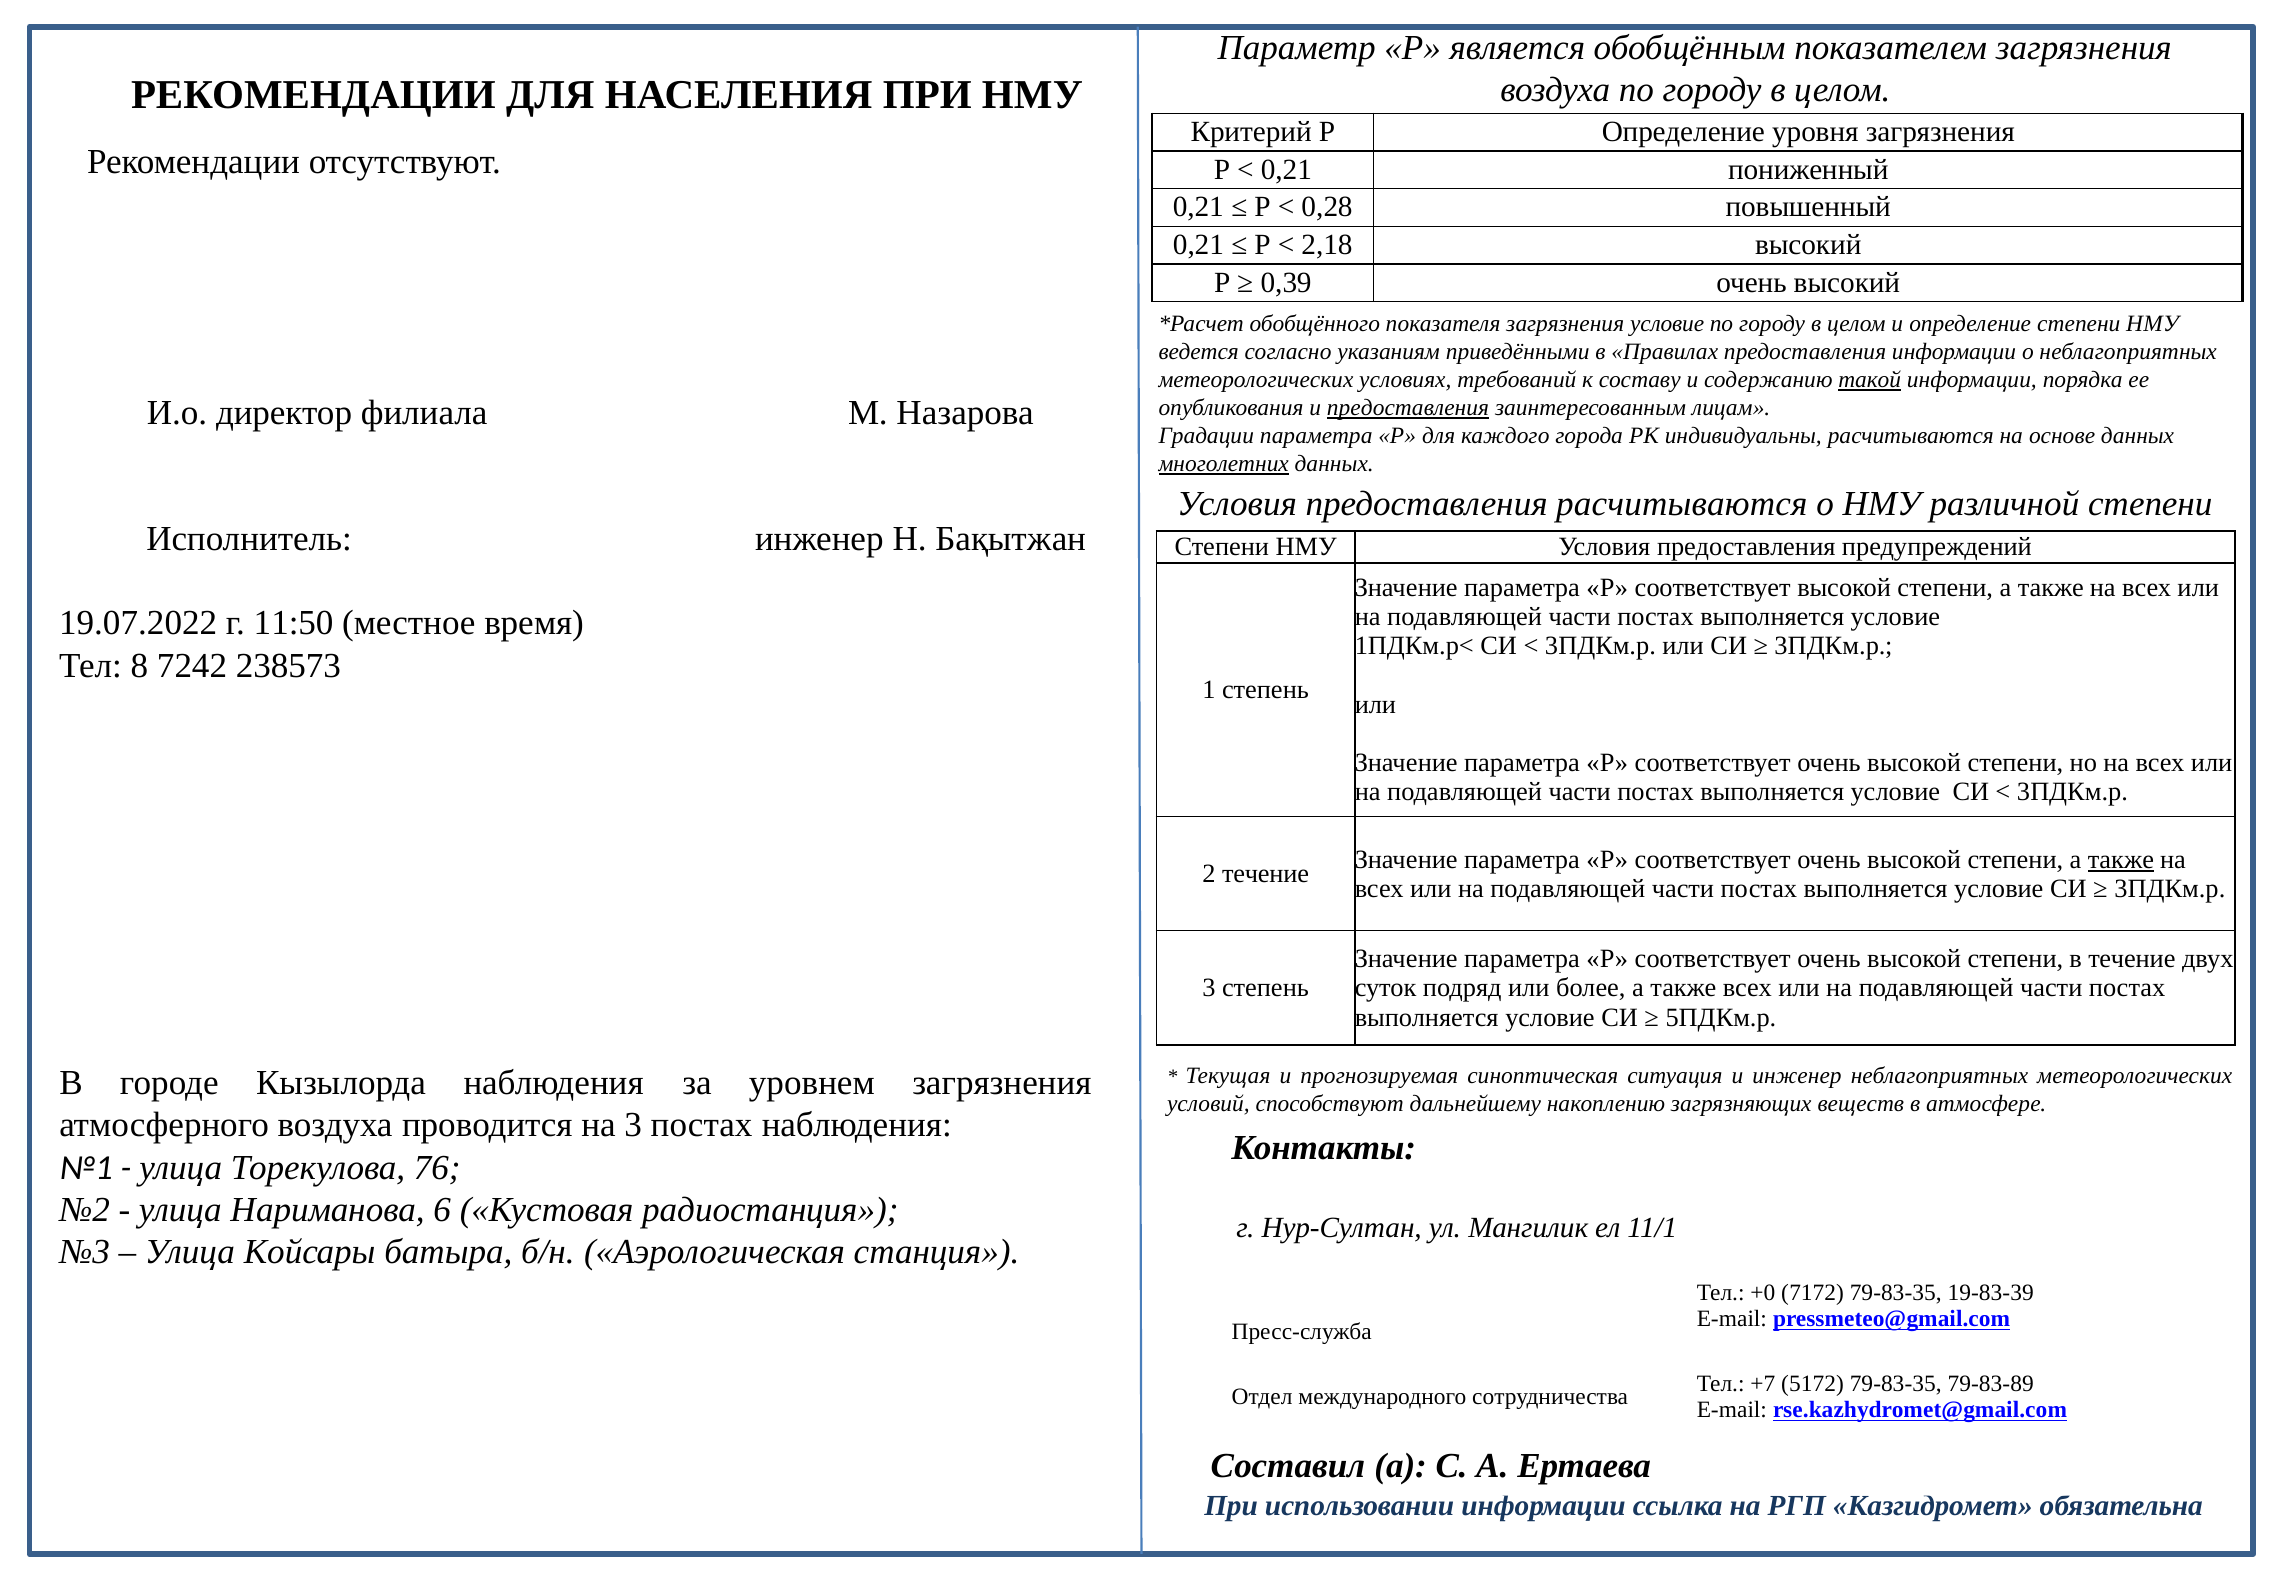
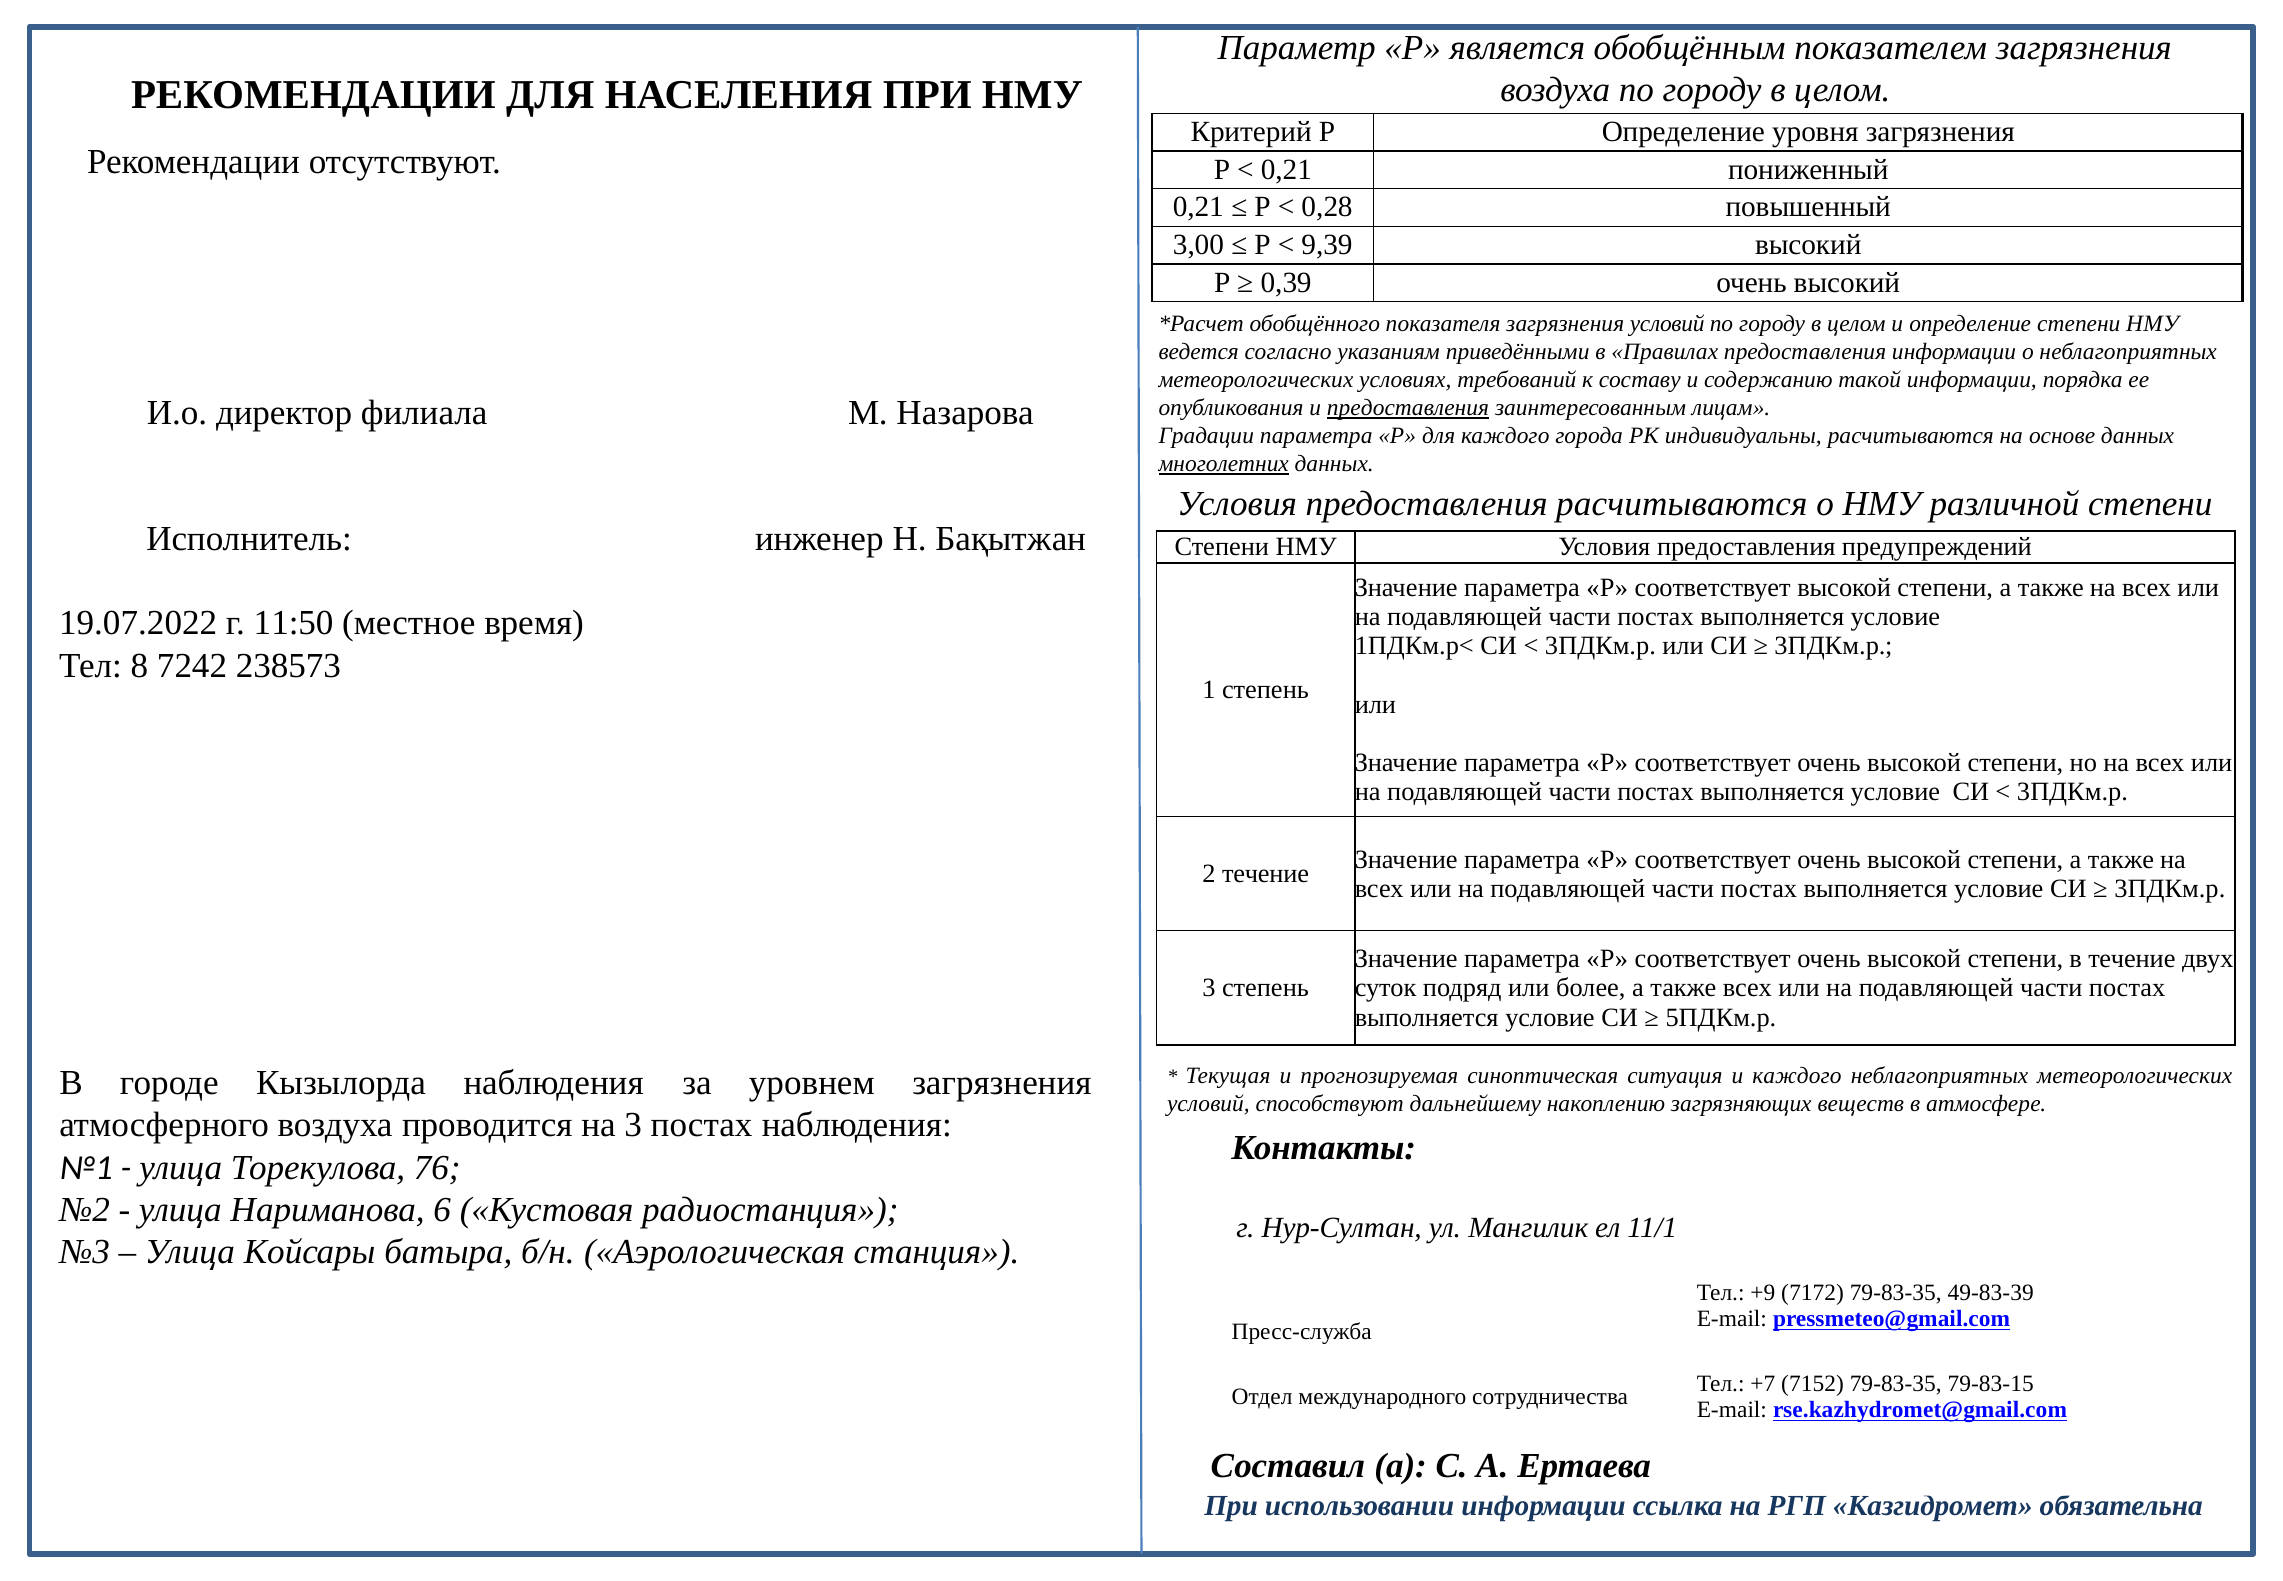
0,21 at (1198, 245): 0,21 -> 3,00
2,18: 2,18 -> 9,39
загрязнения условие: условие -> условий
такой underline: present -> none
также at (2121, 859) underline: present -> none
и инженер: инженер -> каждого
+0: +0 -> +9
19-83-39: 19-83-39 -> 49-83-39
5172: 5172 -> 7152
79-83-89: 79-83-89 -> 79-83-15
